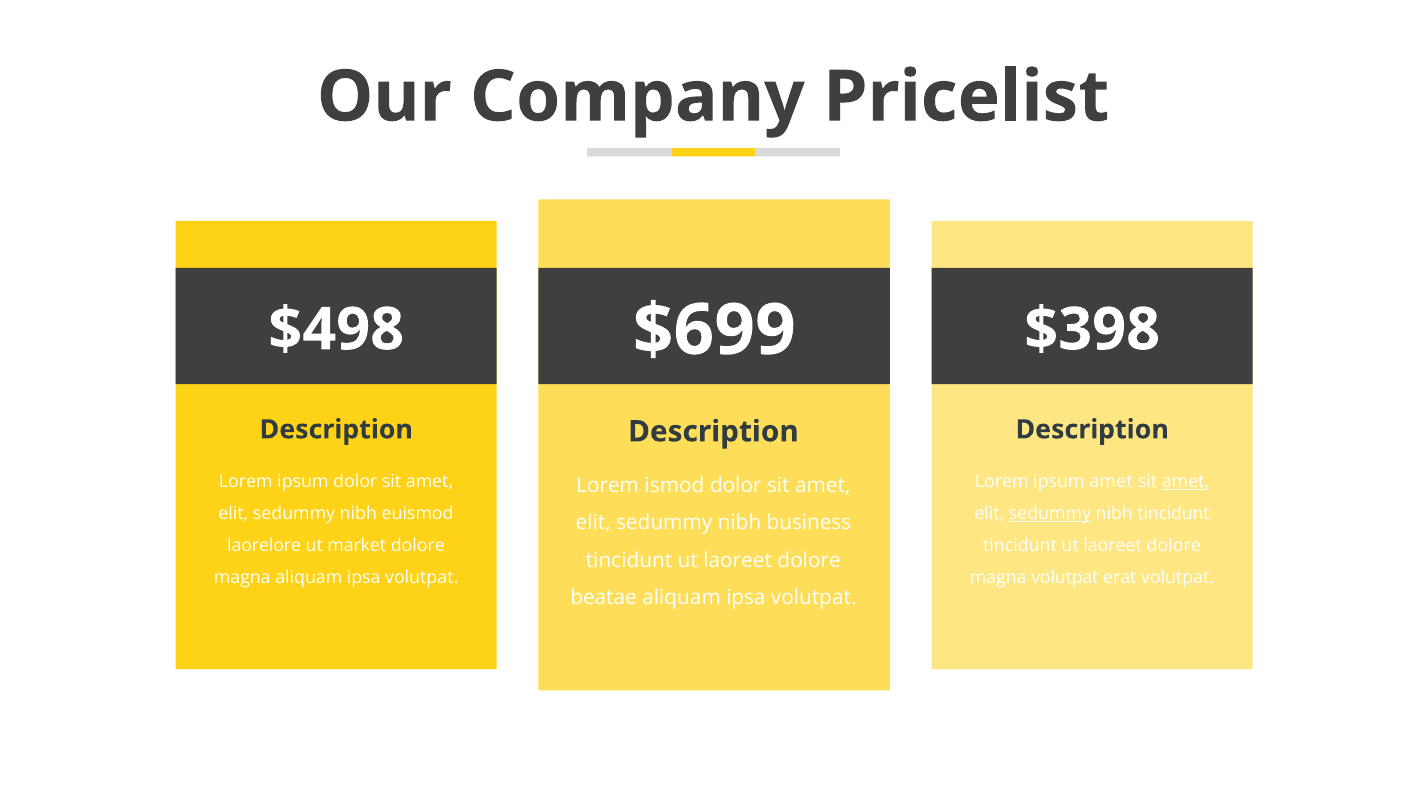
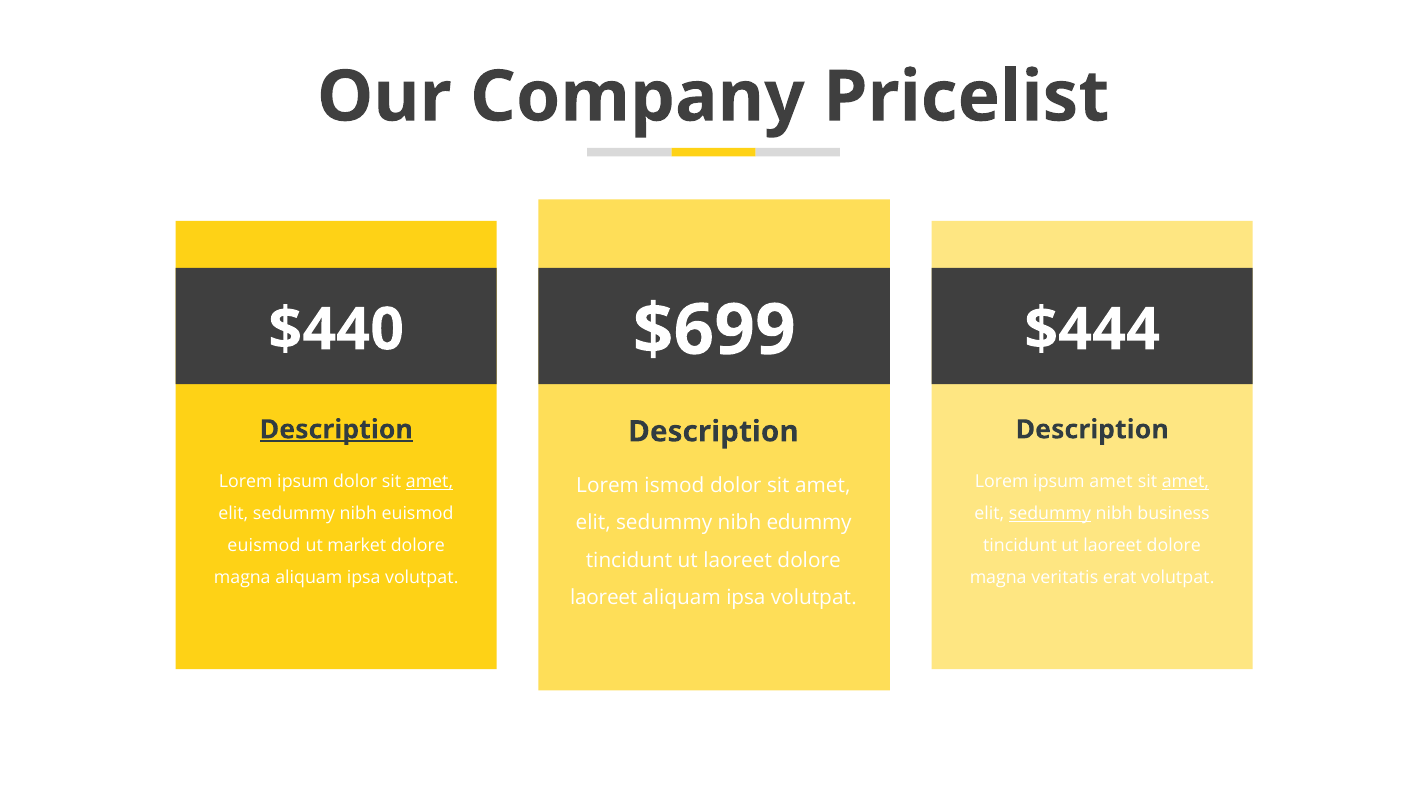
$498: $498 -> $440
$398: $398 -> $444
Description at (336, 429) underline: none -> present
amet at (430, 481) underline: none -> present
nibh tincidunt: tincidunt -> business
business: business -> edummy
laorelore at (264, 546): laorelore -> euismod
magna volutpat: volutpat -> veritatis
beatae at (604, 598): beatae -> laoreet
